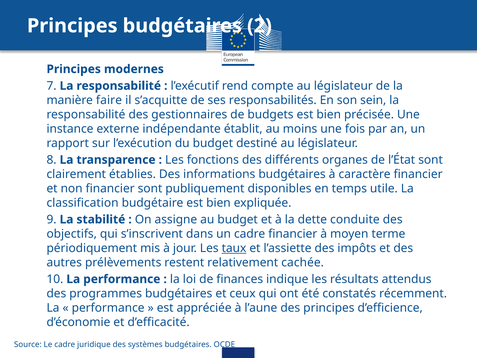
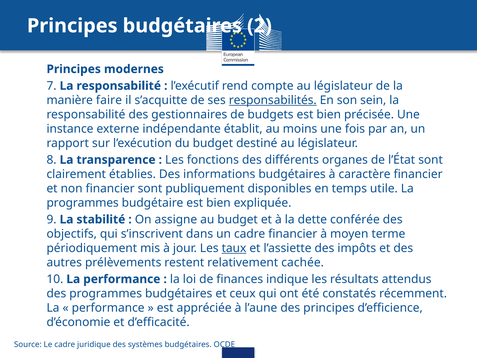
responsabilités underline: none -> present
classification at (83, 203): classification -> programmes
conduite: conduite -> conférée
